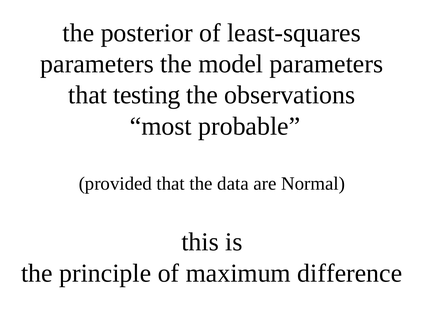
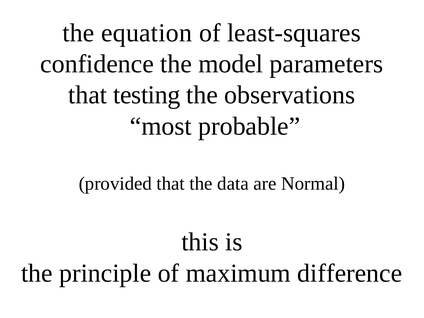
posterior: posterior -> equation
parameters at (97, 64): parameters -> confidence
